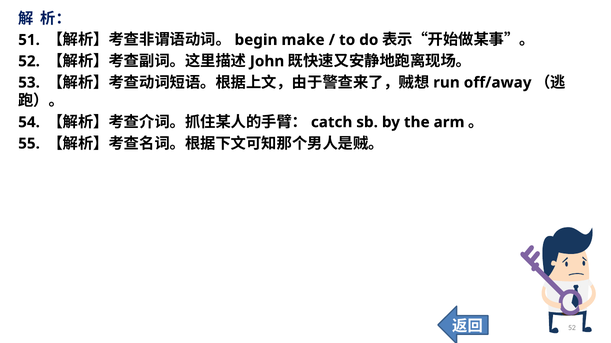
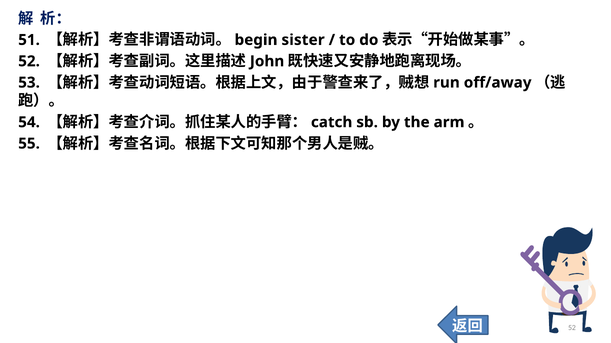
make: make -> sister
